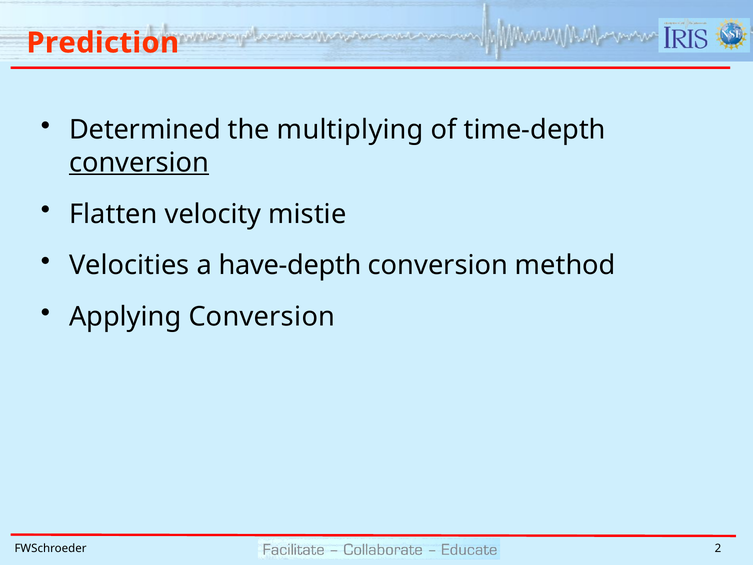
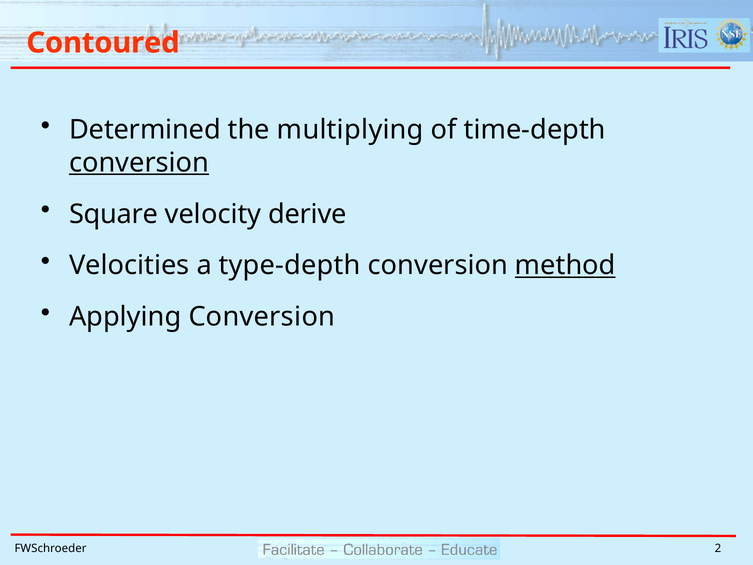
Prediction: Prediction -> Contoured
Flatten: Flatten -> Square
mistie: mistie -> derive
have-depth: have-depth -> type-depth
method underline: none -> present
